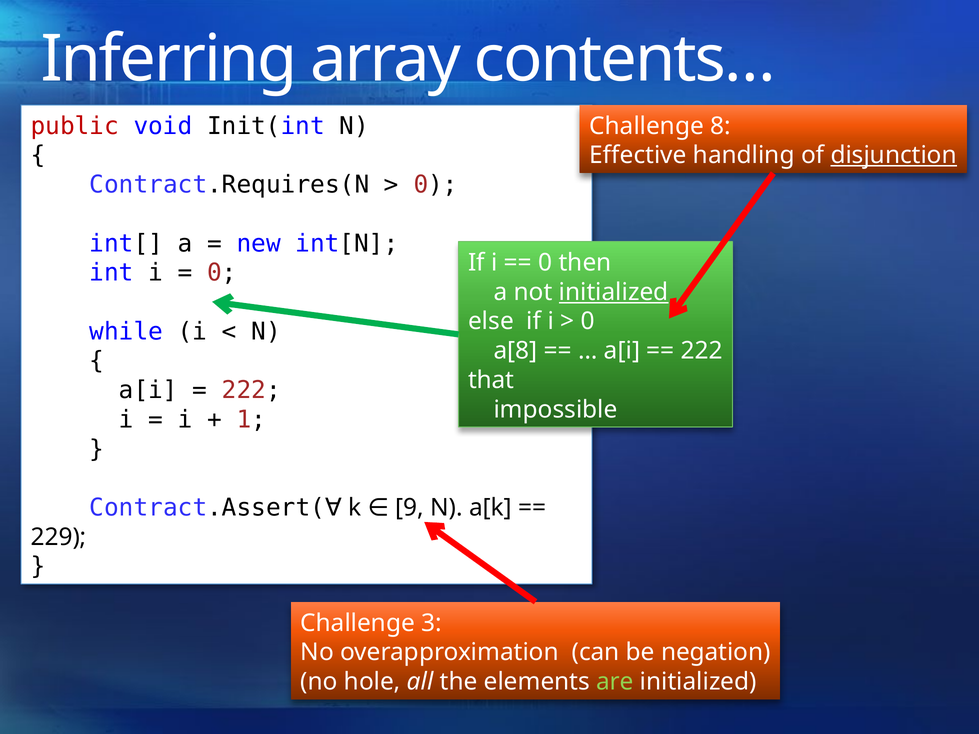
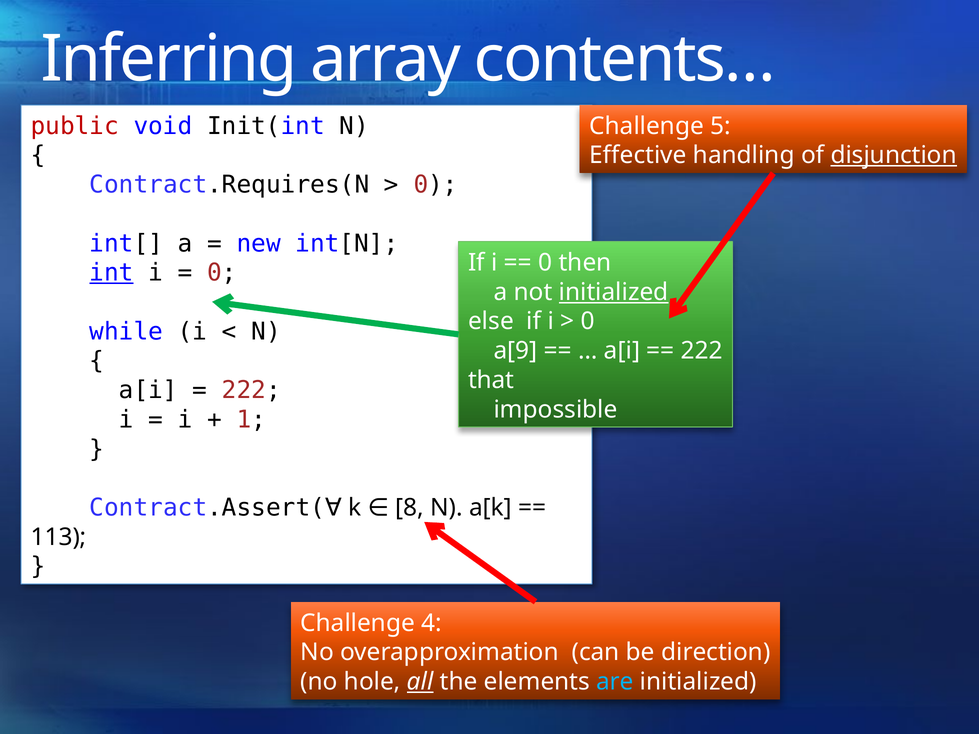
8: 8 -> 5
int underline: none -> present
a[8: a[8 -> a[9
9: 9 -> 8
229: 229 -> 113
3: 3 -> 4
negation: negation -> direction
all underline: none -> present
are colour: light green -> light blue
